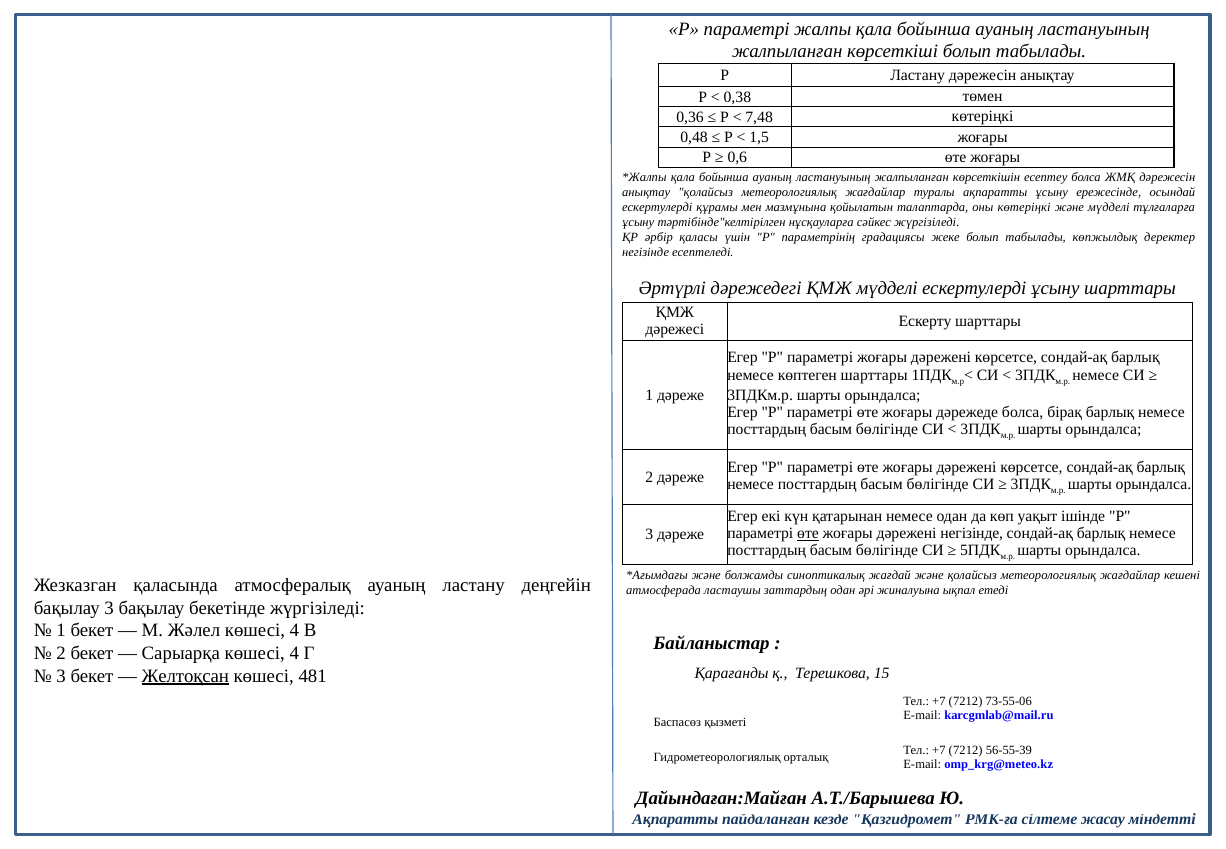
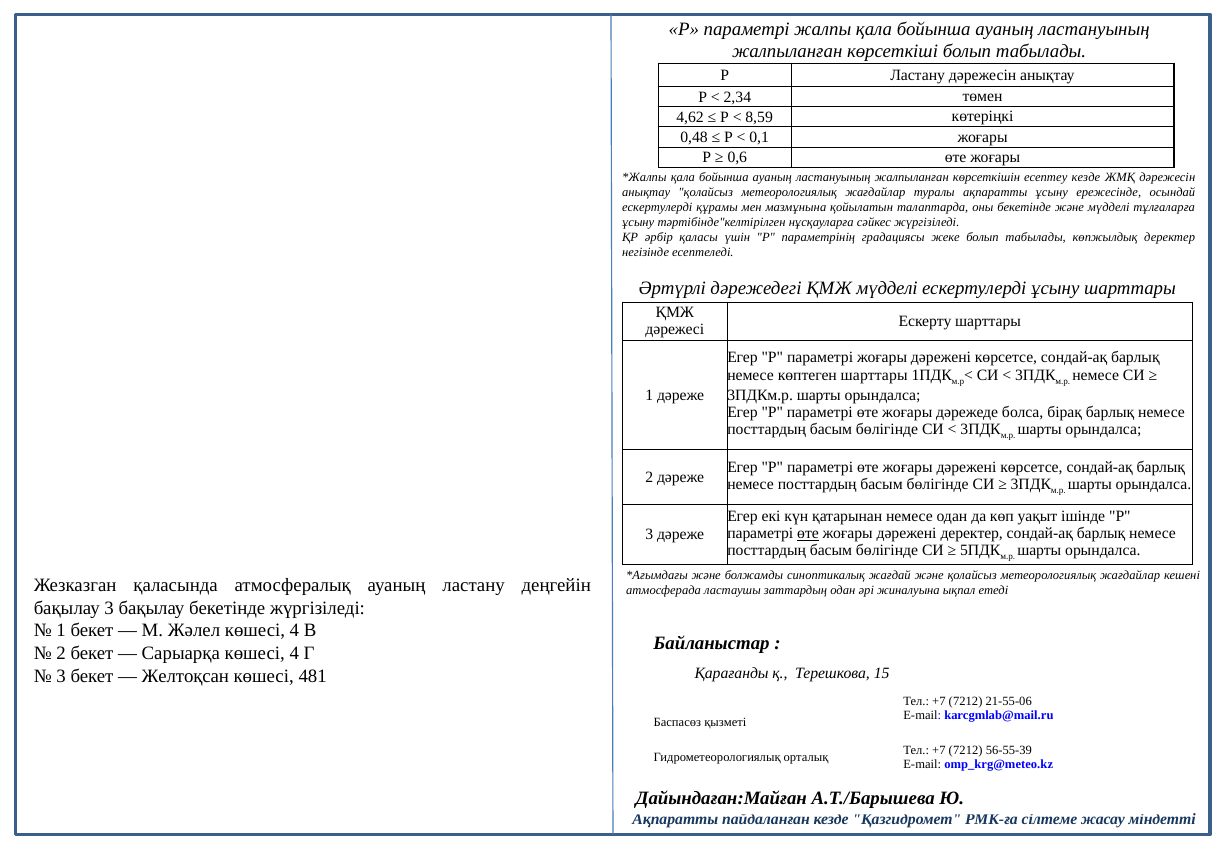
0,38: 0,38 -> 2,34
0,36: 0,36 -> 4,62
7,48: 7,48 -> 8,59
1,5: 1,5 -> 0,1
есептеу болса: болса -> кезде
оны көтеріңкі: көтеріңкі -> бекетінде
дәрежені негізінде: негізінде -> деректер
Желтоқсан underline: present -> none
73-55-06: 73-55-06 -> 21-55-06
